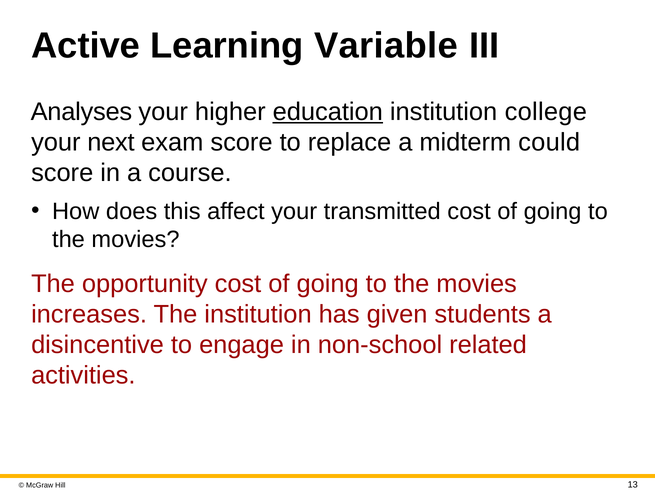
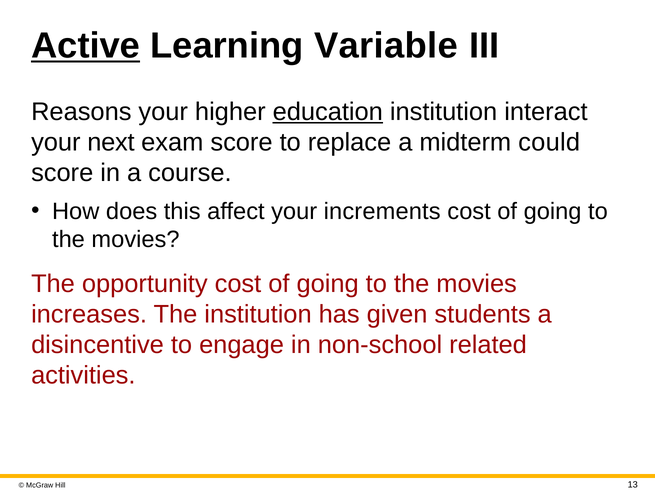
Active underline: none -> present
Analyses: Analyses -> Reasons
college: college -> interact
transmitted: transmitted -> increments
